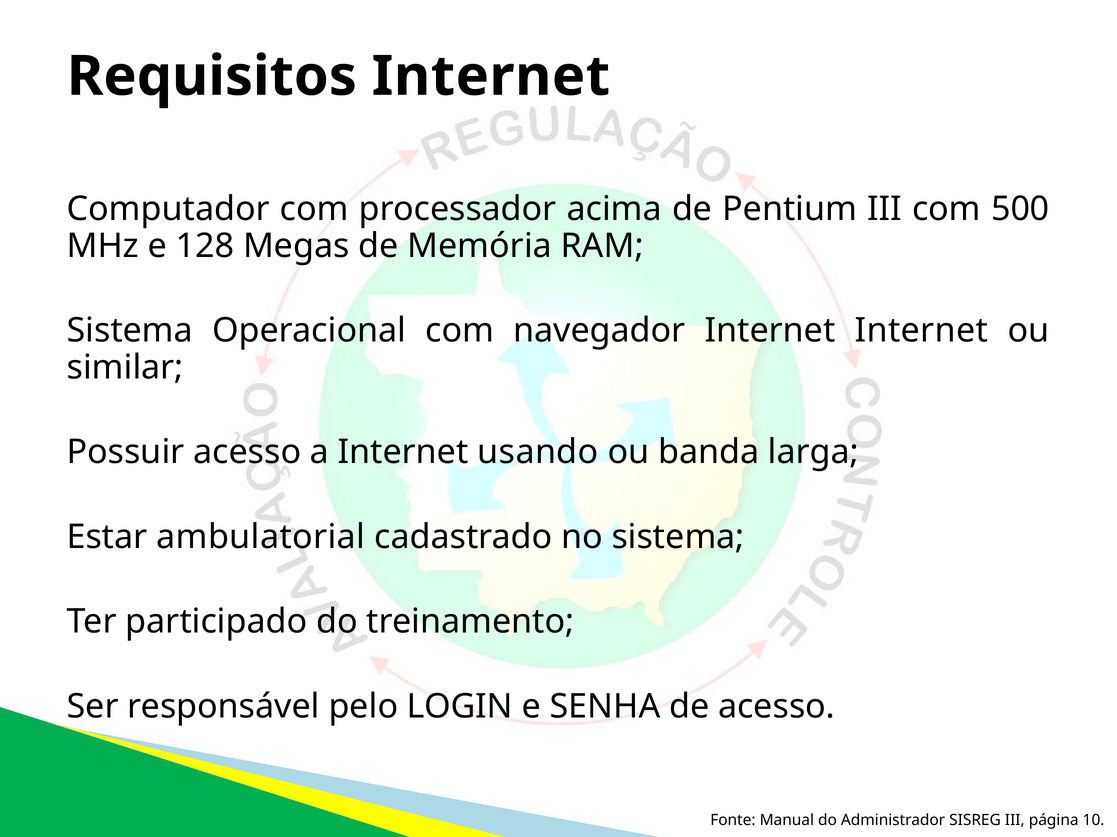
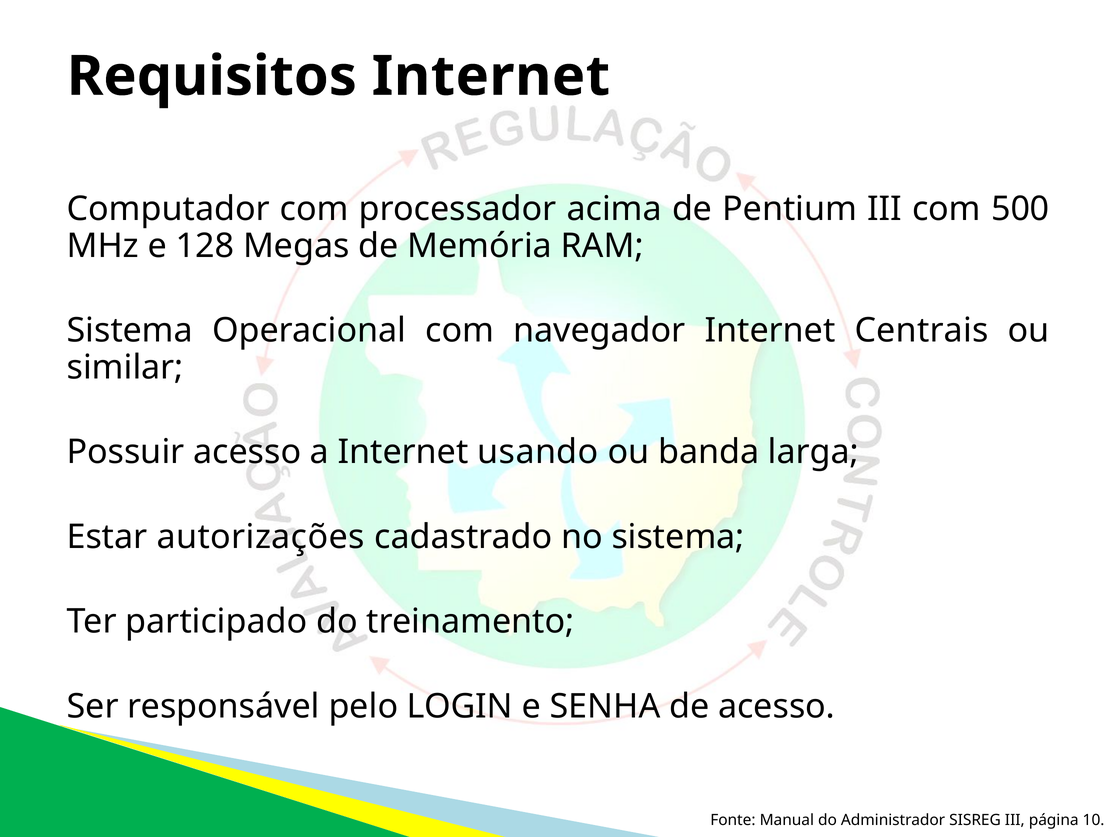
Internet Internet: Internet -> Centrais
ambulatorial: ambulatorial -> autorizações
